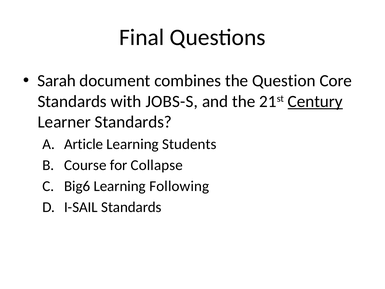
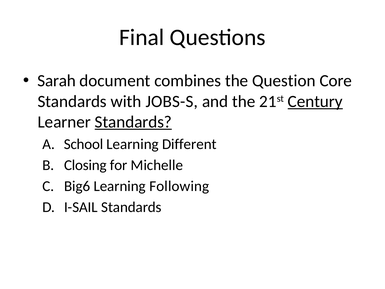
Standards at (133, 122) underline: none -> present
Article: Article -> School
Students: Students -> Different
Course: Course -> Closing
Collapse: Collapse -> Michelle
